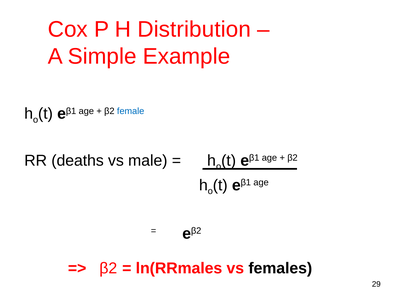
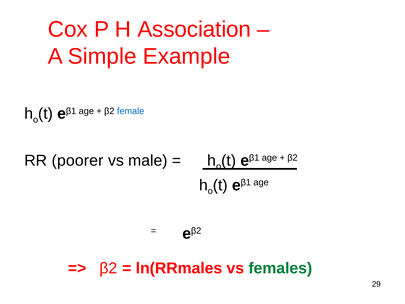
Distribution: Distribution -> Association
deaths: deaths -> poorer
females colour: black -> green
